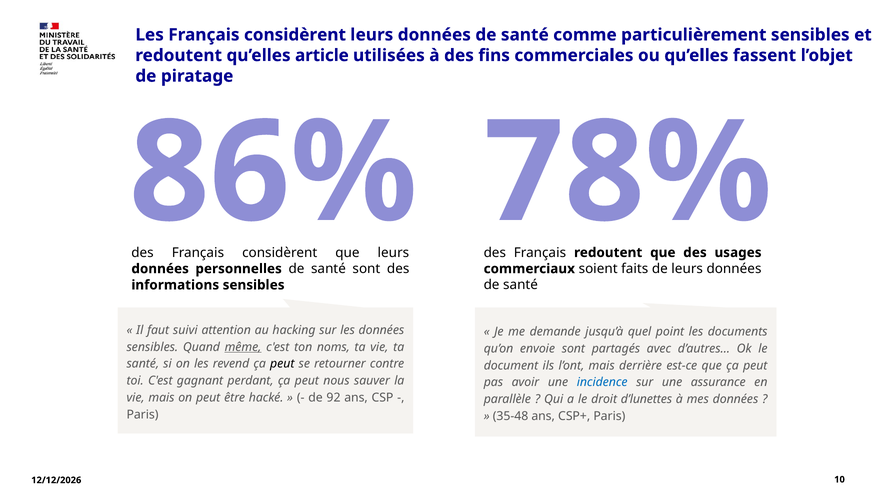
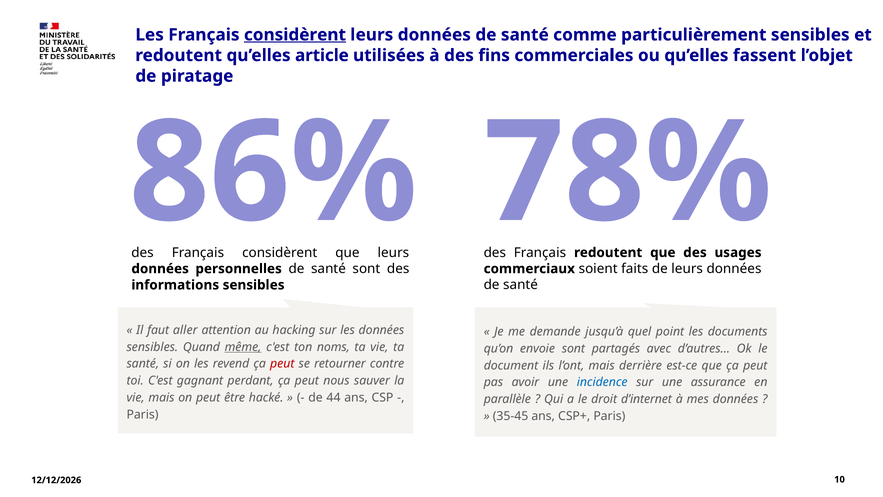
considèrent at (295, 35) underline: none -> present
suivi: suivi -> aller
peut at (282, 364) colour: black -> red
92: 92 -> 44
d’lunettes: d’lunettes -> d’internet
35-48: 35-48 -> 35-45
